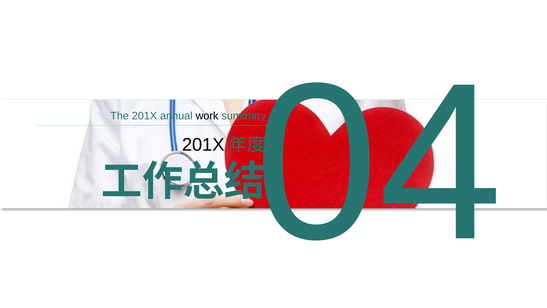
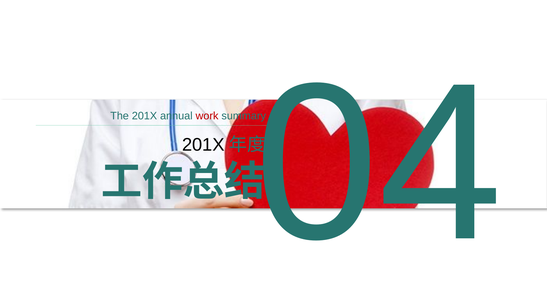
work colour: black -> red
